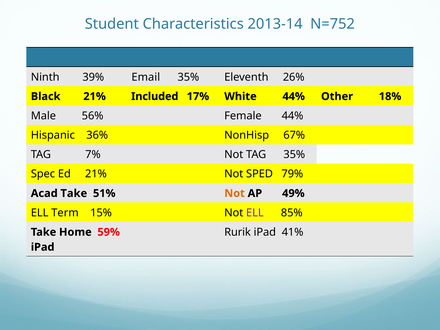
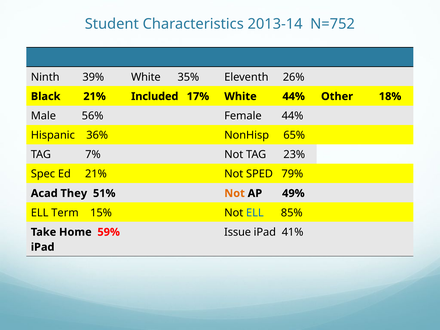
39% Email: Email -> White
67%: 67% -> 65%
TAG 35%: 35% -> 23%
Acad Take: Take -> They
ELL at (255, 213) colour: purple -> blue
Rurik: Rurik -> Issue
